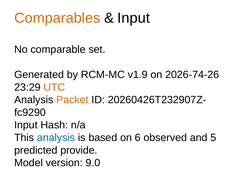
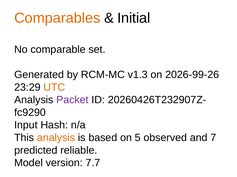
Input at (134, 18): Input -> Initial
v1.9: v1.9 -> v1.3
2026-74-26: 2026-74-26 -> 2026-99-26
Packet colour: orange -> purple
analysis at (56, 138) colour: blue -> orange
6: 6 -> 5
5: 5 -> 7
provide: provide -> reliable
9.0: 9.0 -> 7.7
